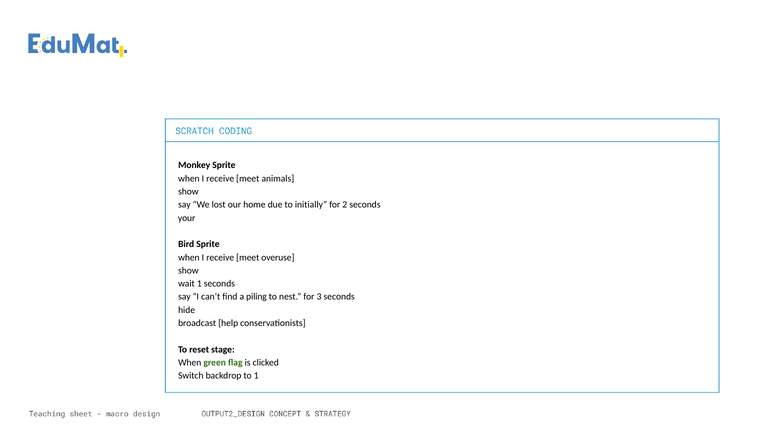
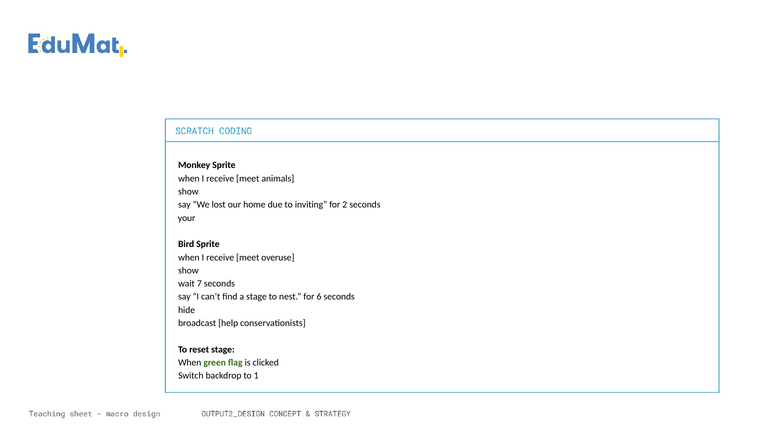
initially: initially -> inviting
wait 1: 1 -> 7
a piling: piling -> stage
3: 3 -> 6
